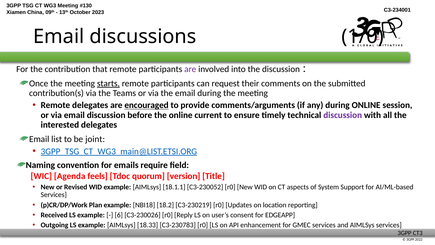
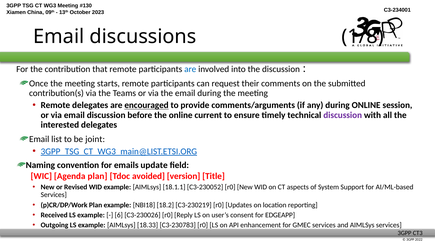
1/0: 1/0 -> 1/8
are at (190, 69) colour: purple -> blue
starts underline: present -> none
require: require -> update
Agenda feels: feels -> plan
quorum: quorum -> avoided
